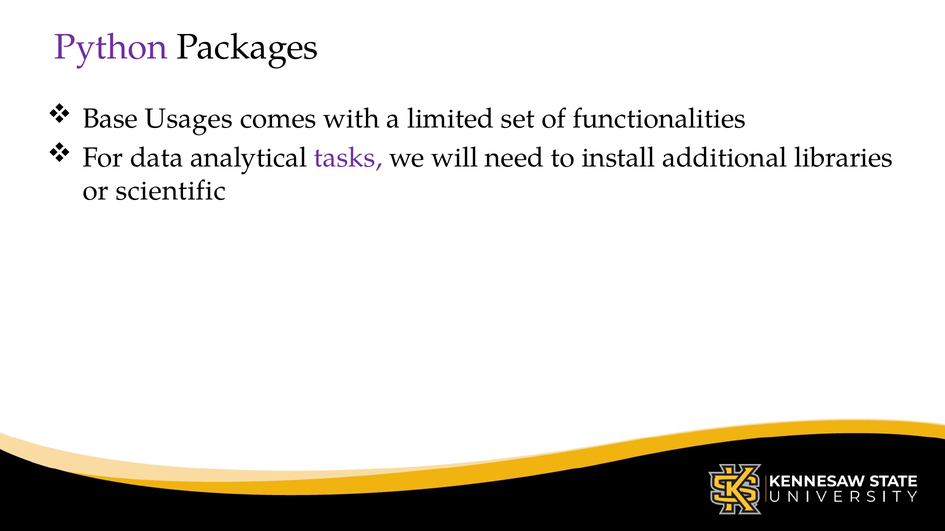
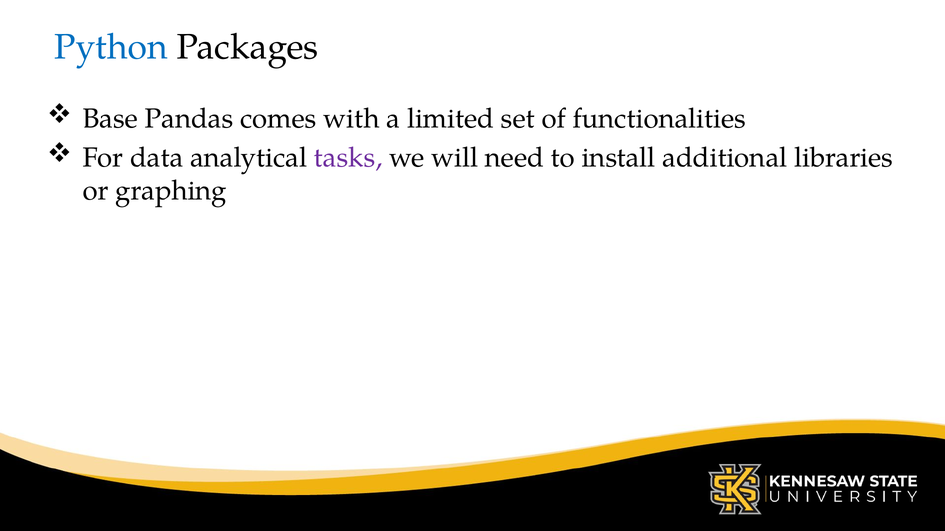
Python colour: purple -> blue
Usages: Usages -> Pandas
scientific: scientific -> graphing
